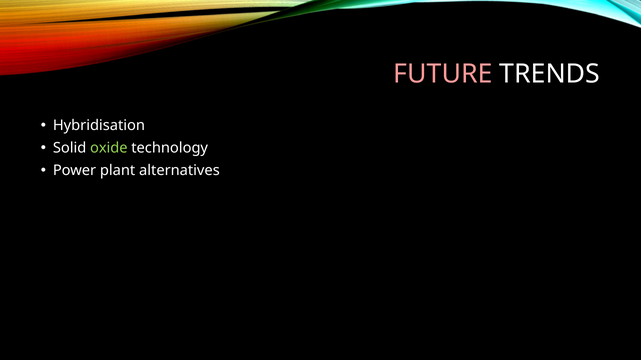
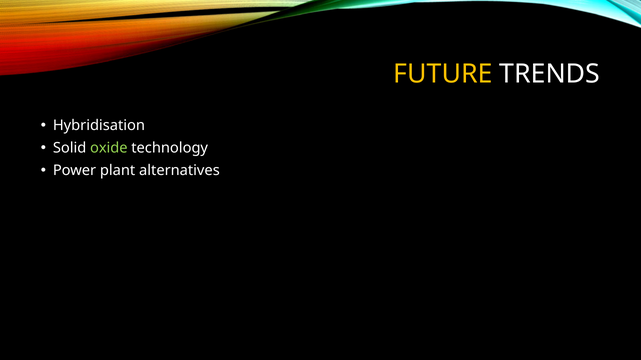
FUTURE colour: pink -> yellow
